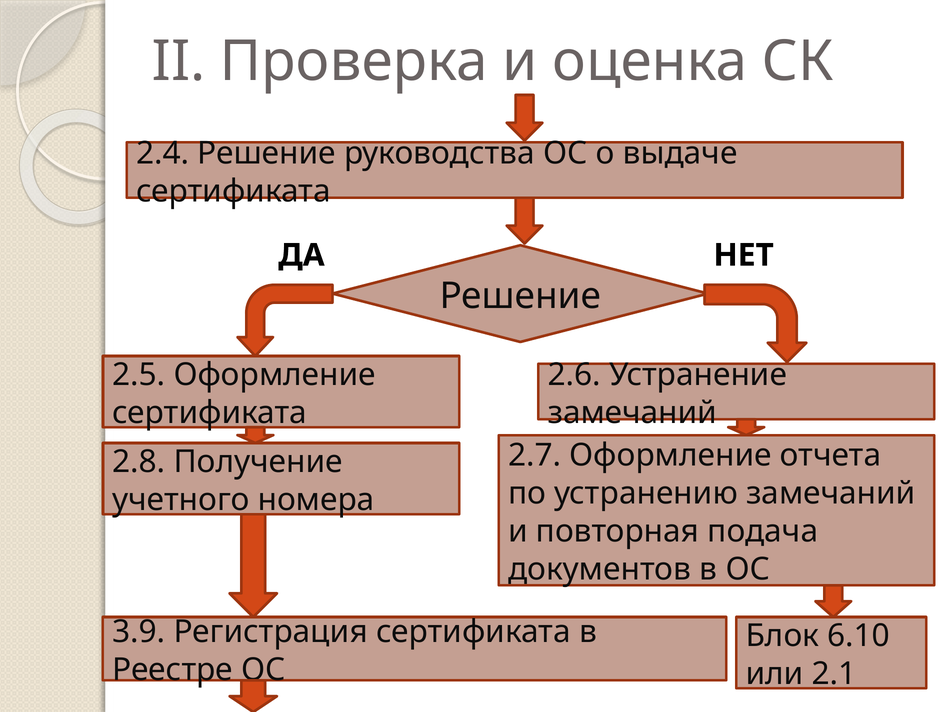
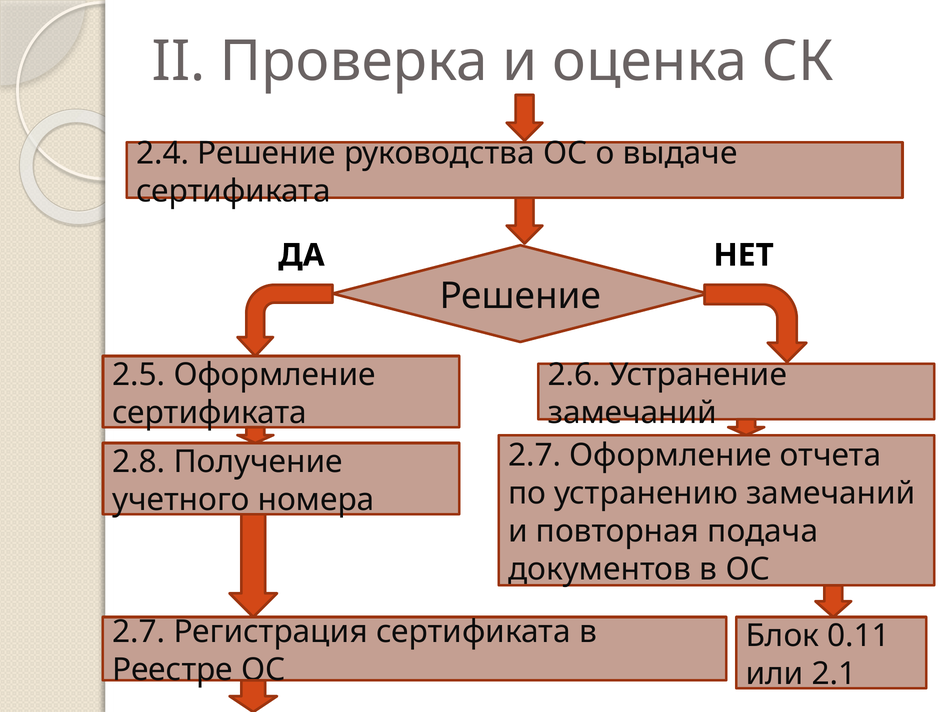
3.9 at (139, 632): 3.9 -> 2.7
6.10: 6.10 -> 0.11
